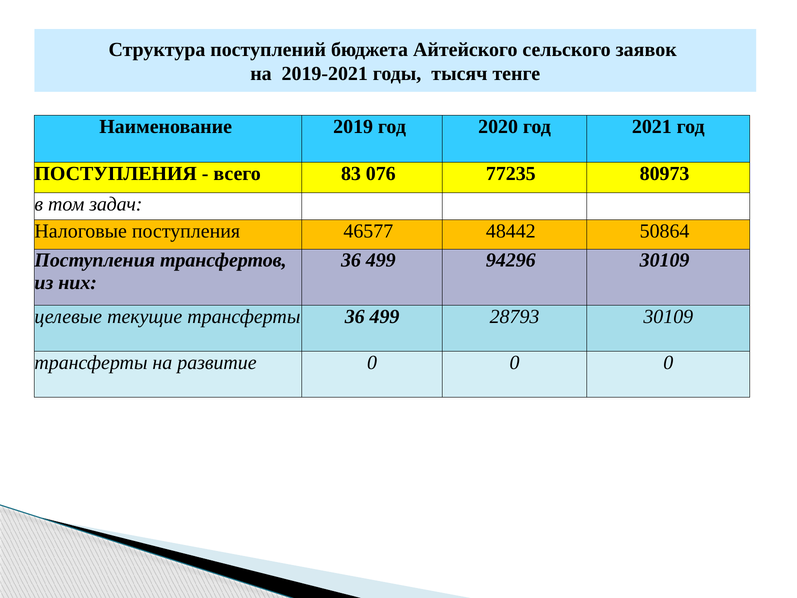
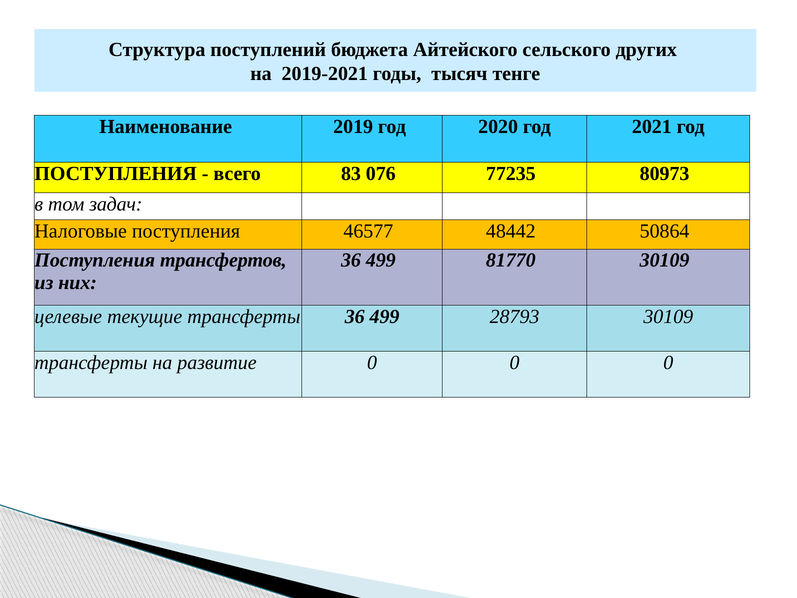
заявок: заявок -> других
94296: 94296 -> 81770
